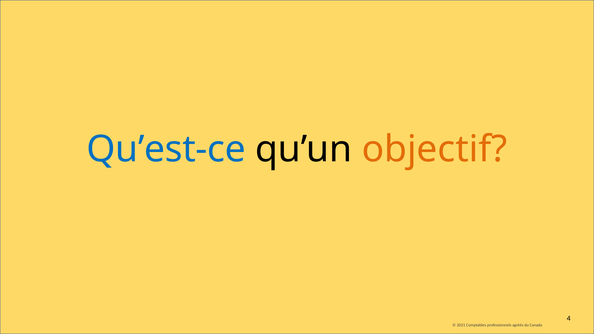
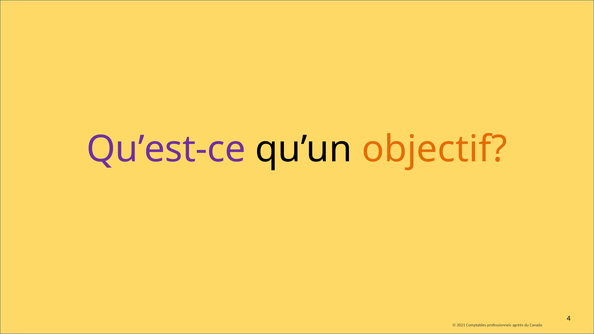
Qu’est-ce colour: blue -> purple
